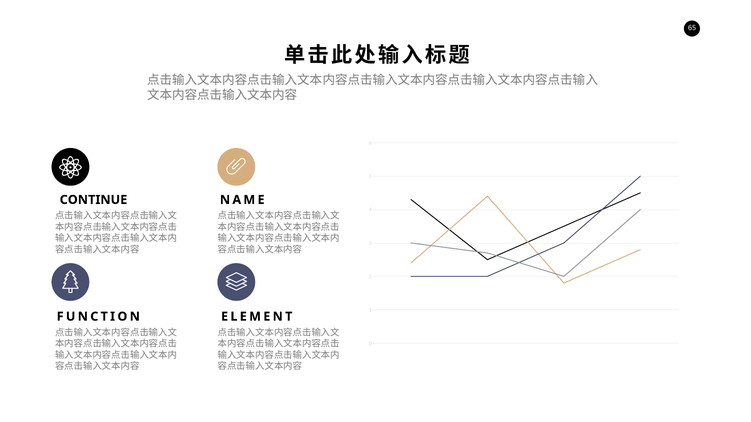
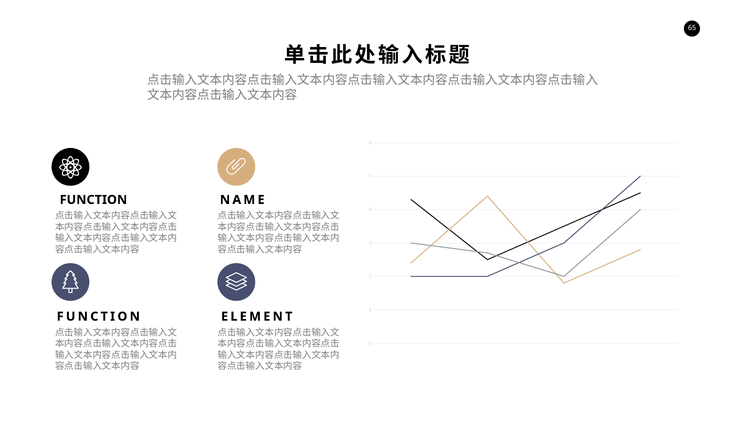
CONTINUE at (93, 200): CONTINUE -> FUNCTION
